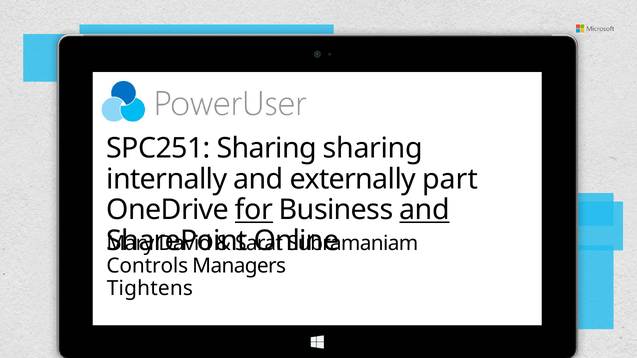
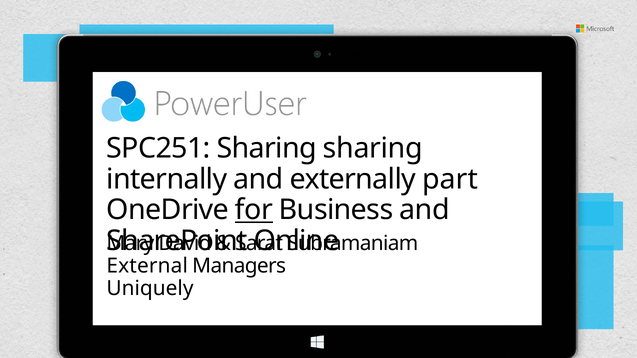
and at (425, 210) underline: present -> none
Controls: Controls -> External
Tightens: Tightens -> Uniquely
